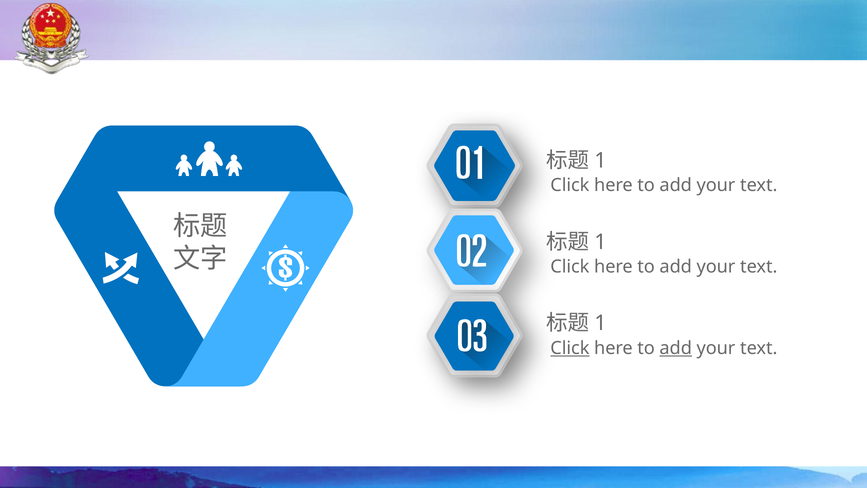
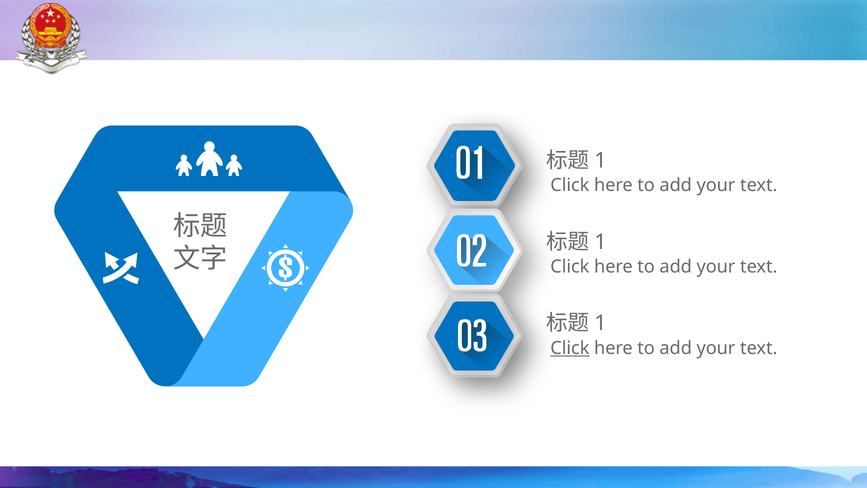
add at (676, 348) underline: present -> none
